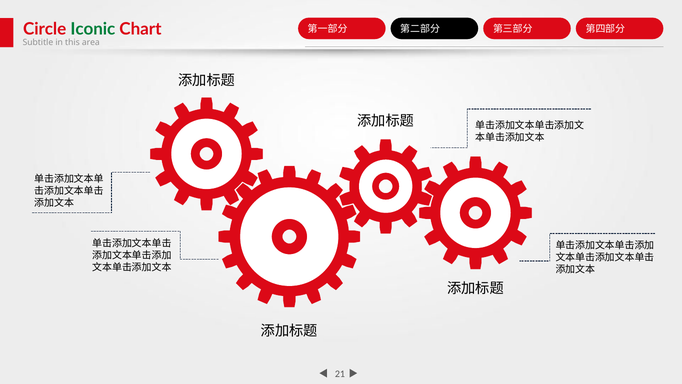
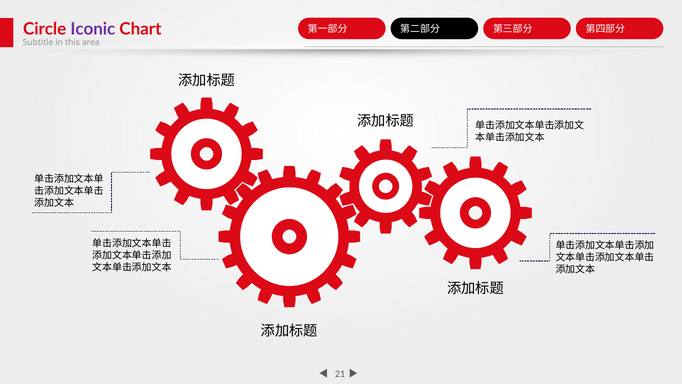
Iconic colour: green -> purple
